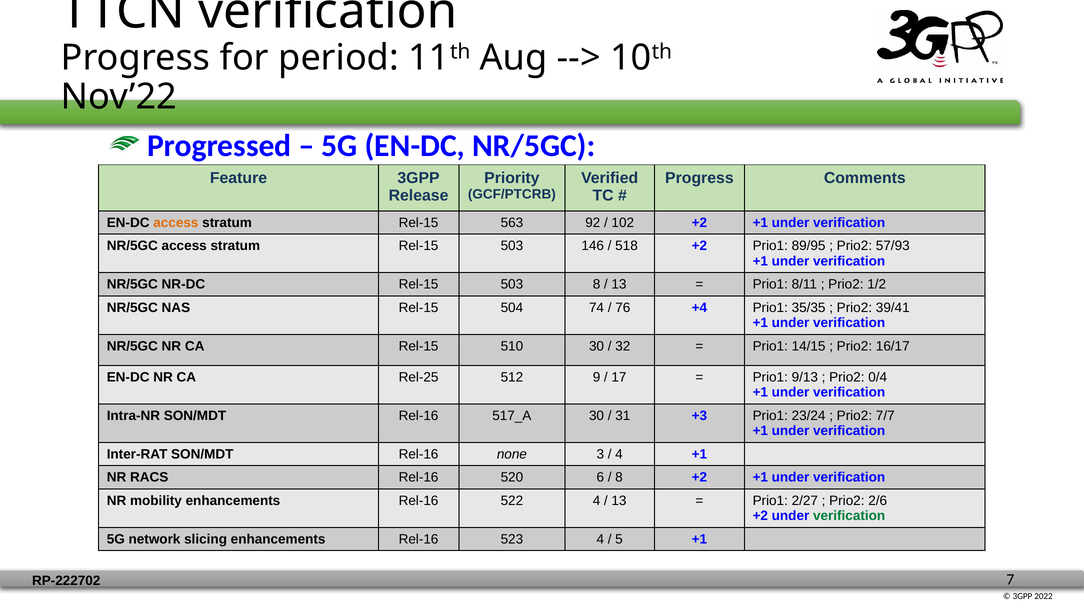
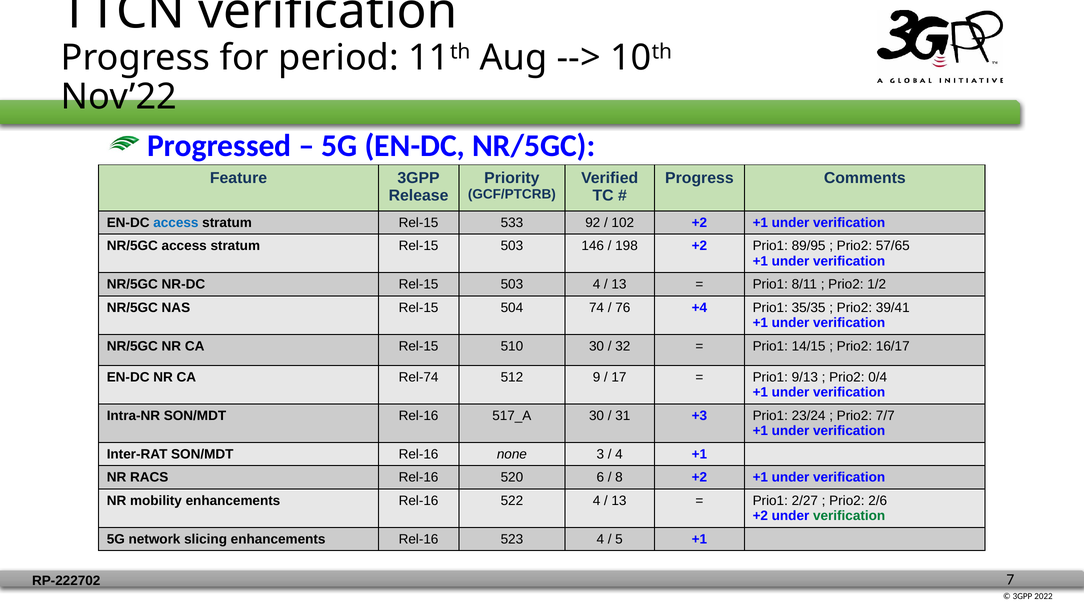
access at (176, 223) colour: orange -> blue
563: 563 -> 533
518: 518 -> 198
57/93: 57/93 -> 57/65
503 8: 8 -> 4
Rel-25: Rel-25 -> Rel-74
